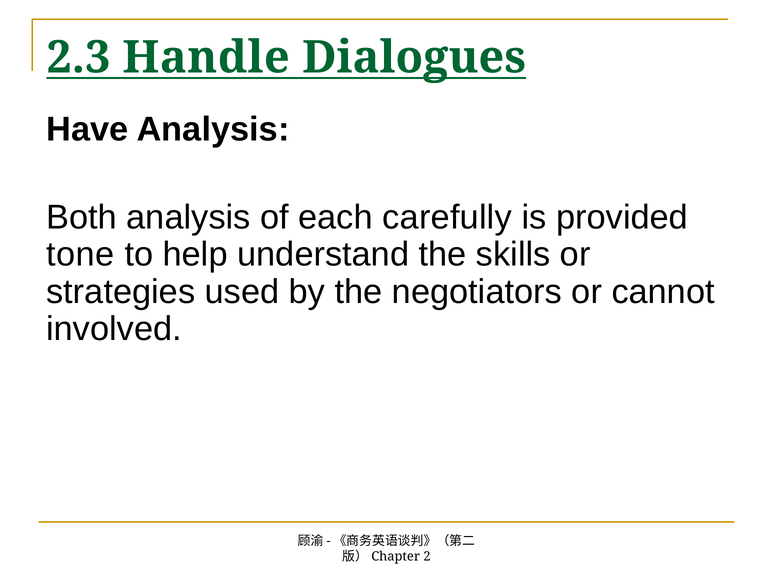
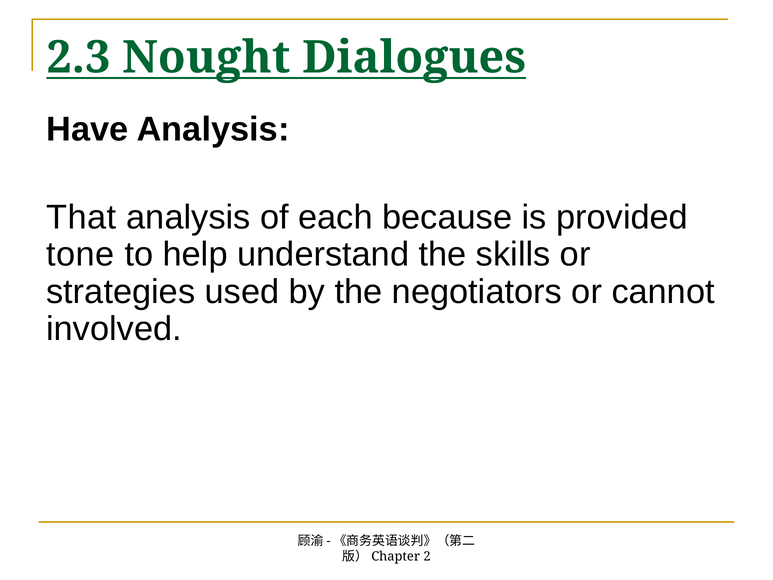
Handle: Handle -> Nought
Both: Both -> That
carefully: carefully -> because
